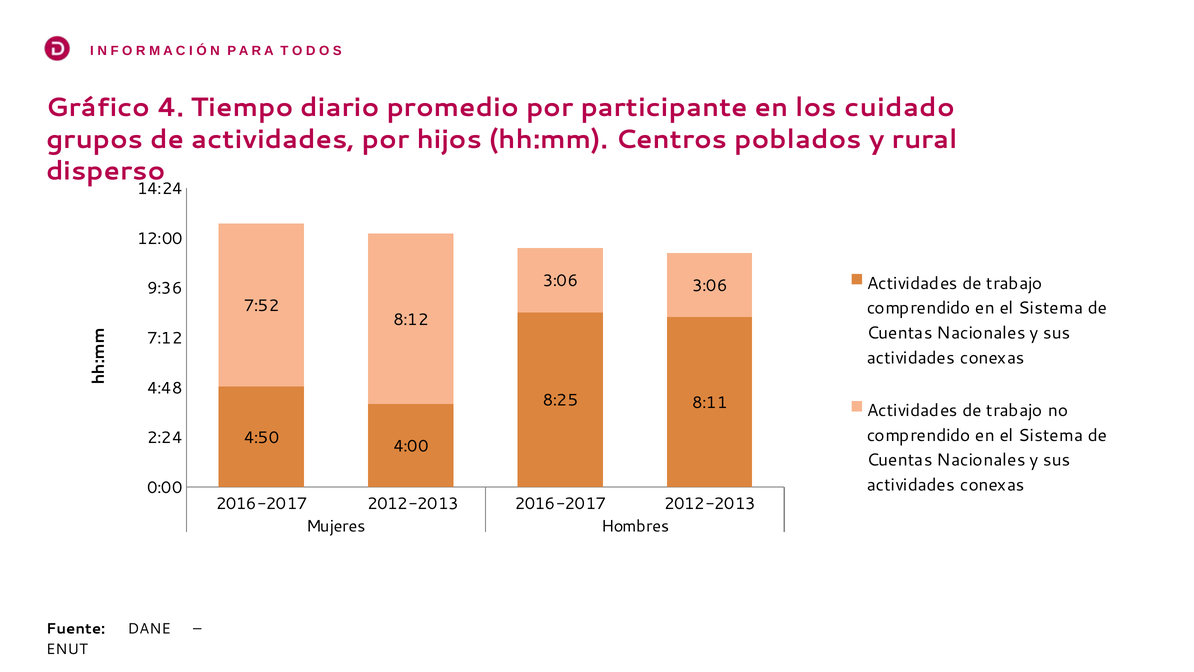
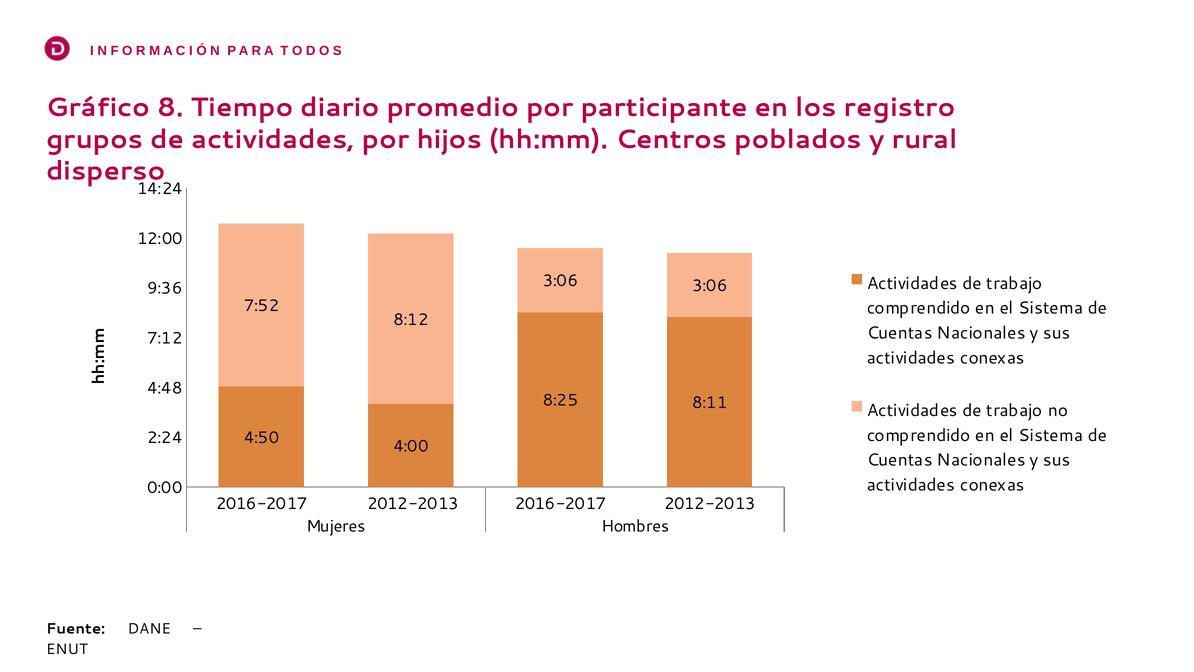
4: 4 -> 8
cuidado: cuidado -> registro
